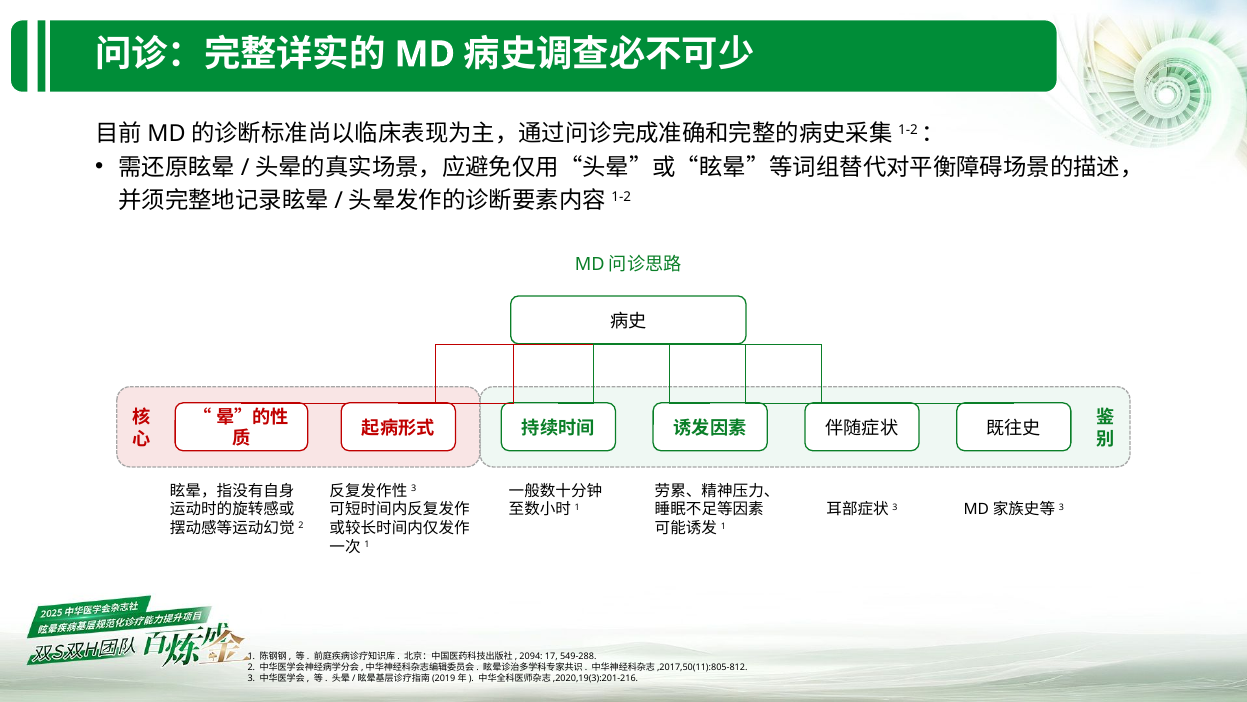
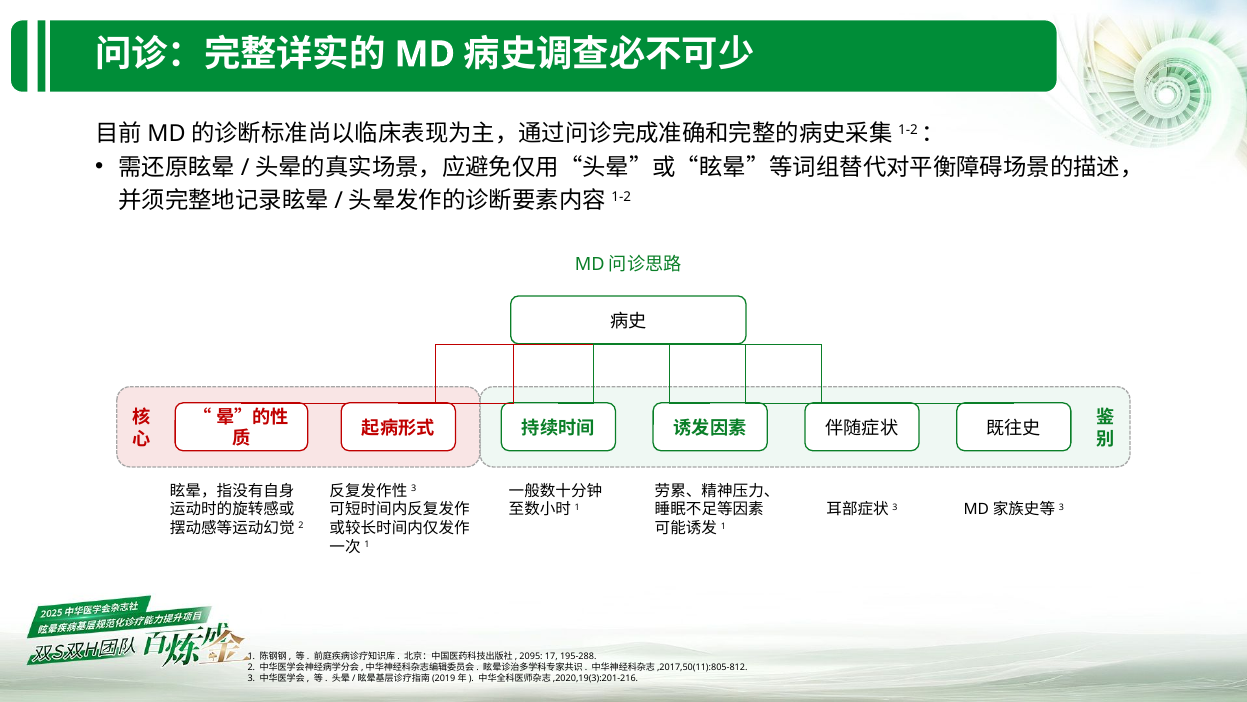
2094: 2094 -> 2095
549-288: 549-288 -> 195-288
